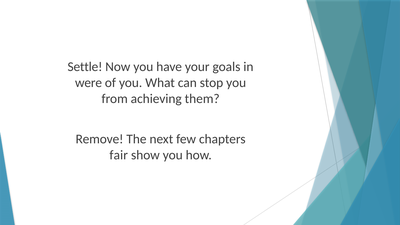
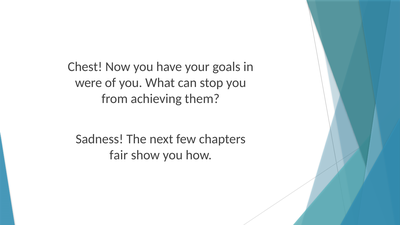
Settle: Settle -> Chest
Remove: Remove -> Sadness
